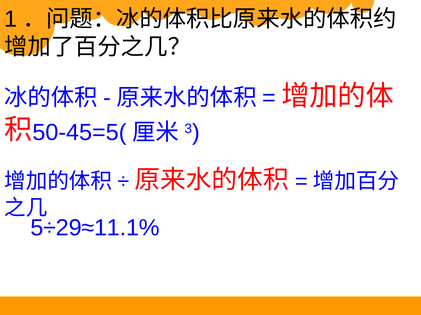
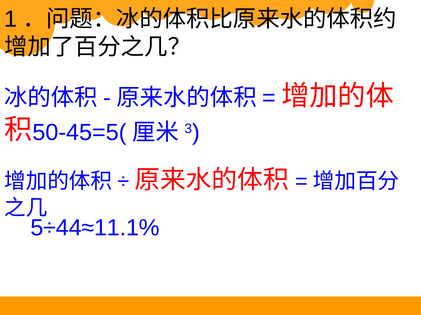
5÷29≈11.1%: 5÷29≈11.1% -> 5÷44≈11.1%
